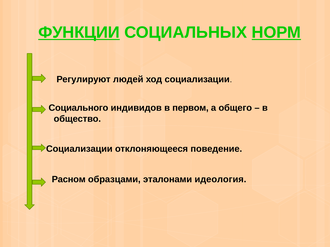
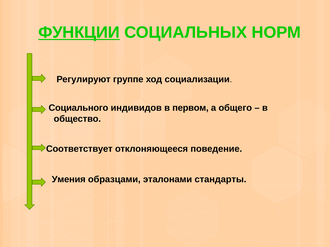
НОРМ underline: present -> none
людей: людей -> группе
Социализации at (79, 149): Социализации -> Соответствует
Расном: Расном -> Умения
идеология: идеология -> стандарты
